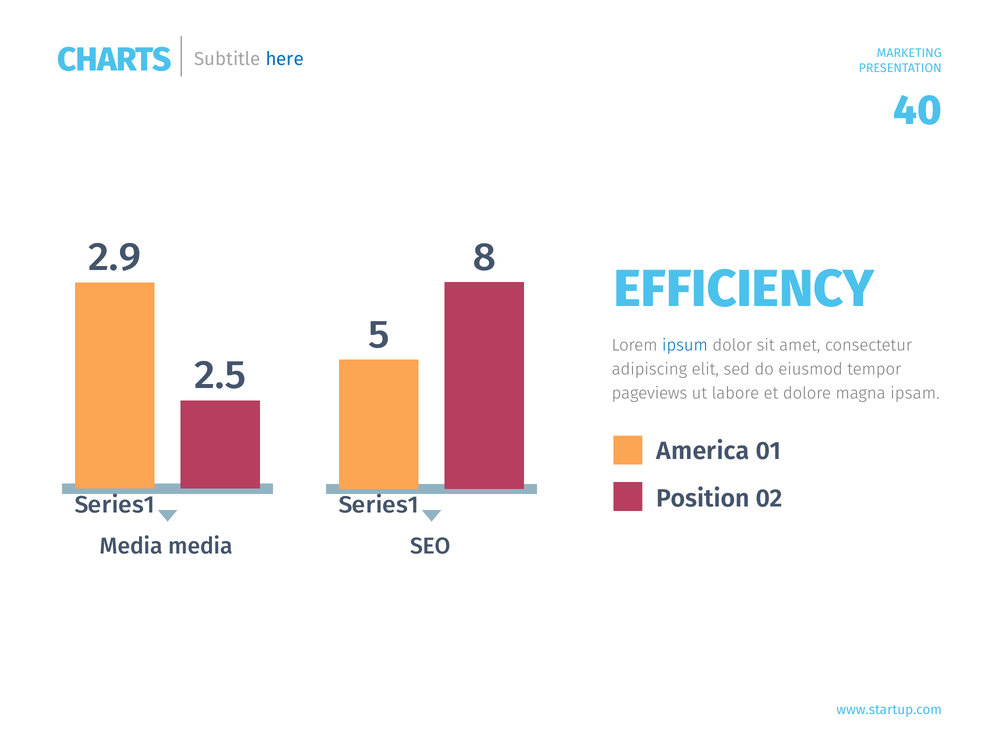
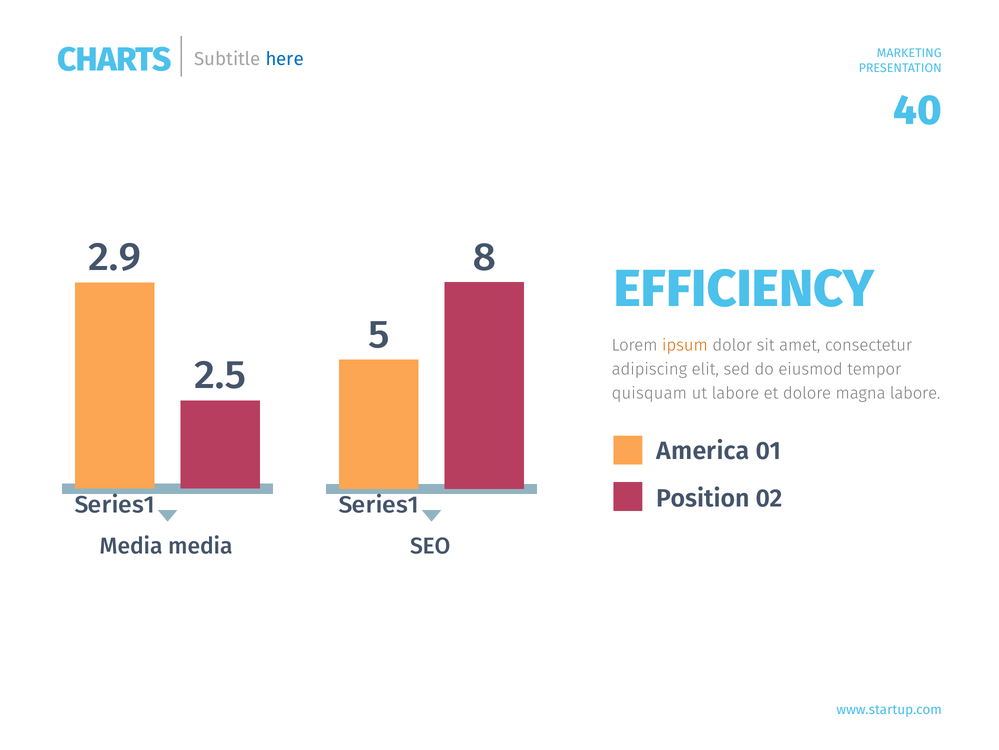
ipsum colour: blue -> orange
pageviews: pageviews -> quisquam
magna ipsam: ipsam -> labore
